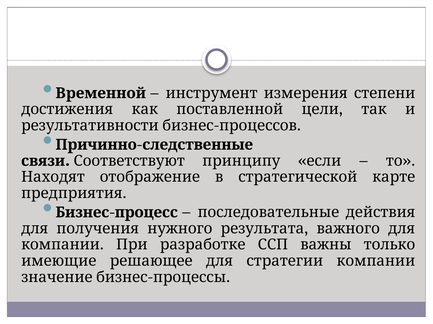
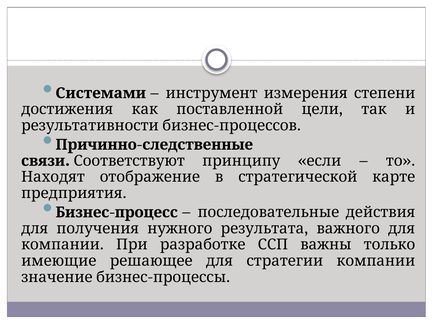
Временной: Временной -> Системами
